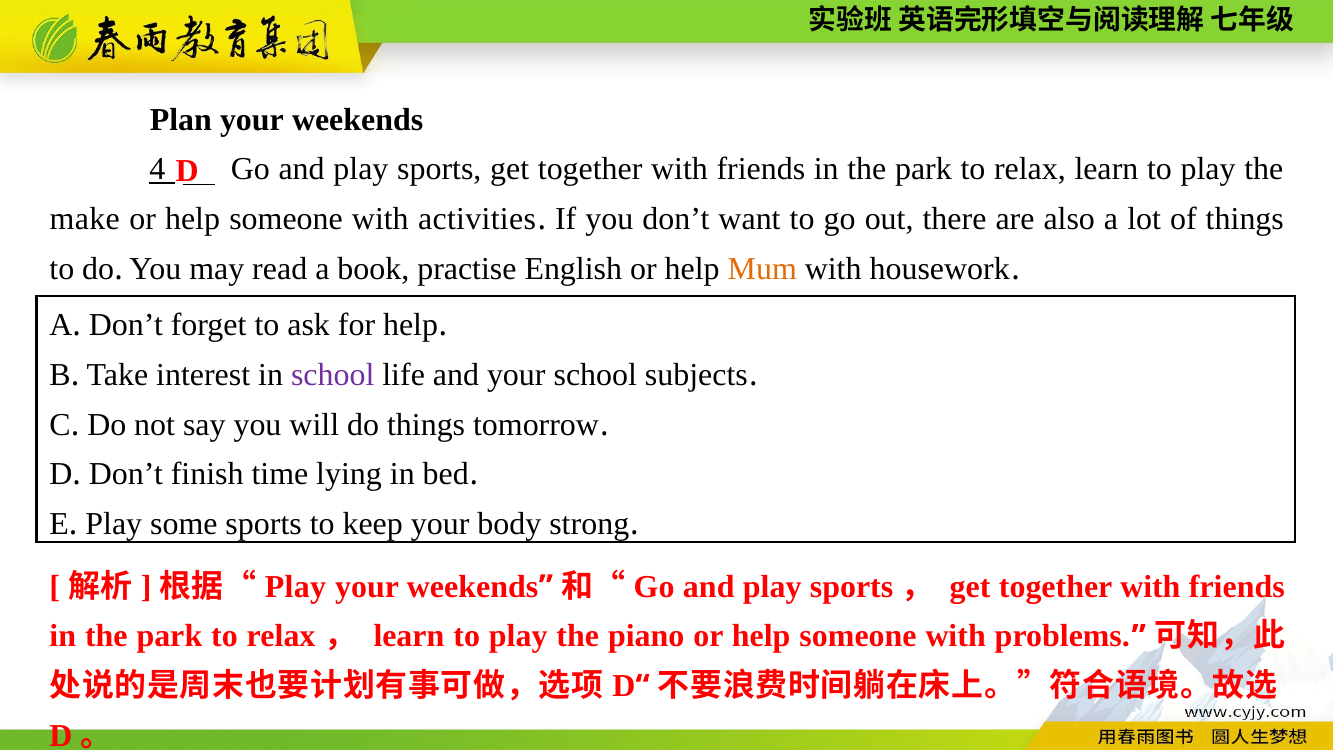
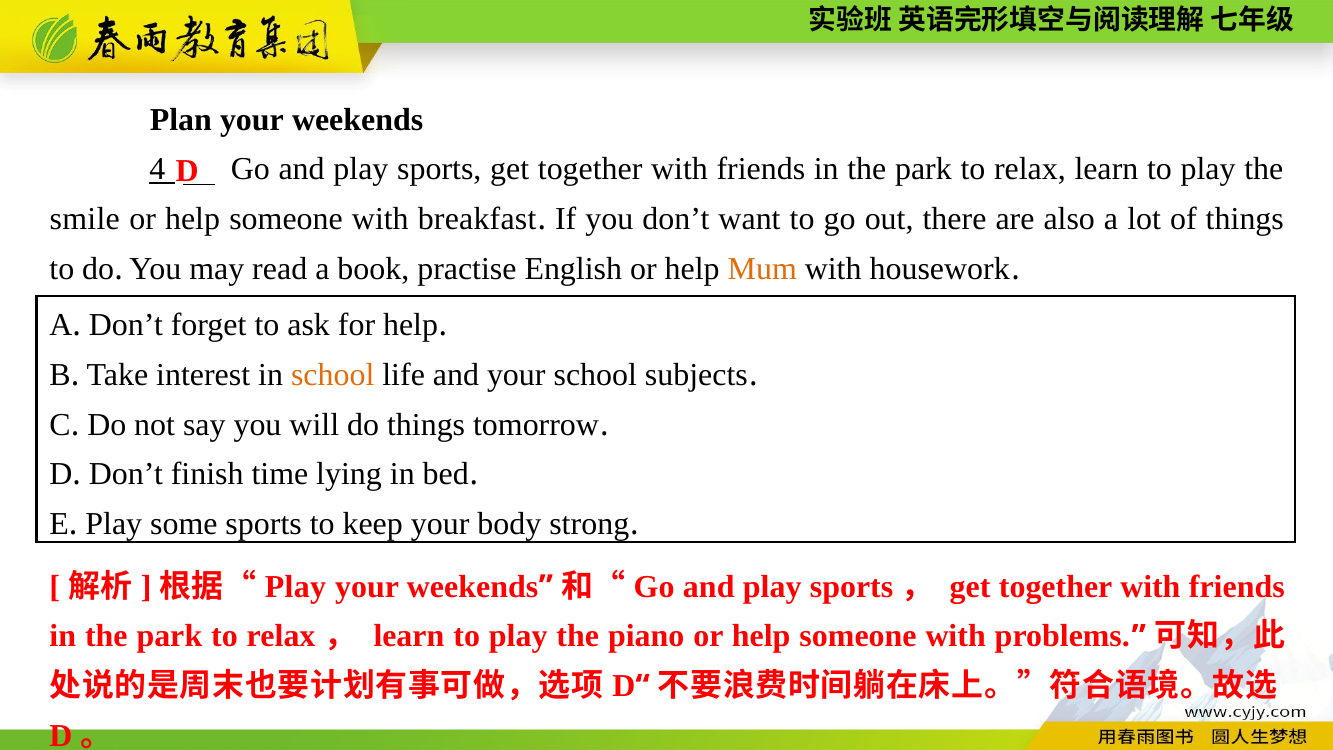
make: make -> smile
activities: activities -> breakfast
school at (333, 375) colour: purple -> orange
